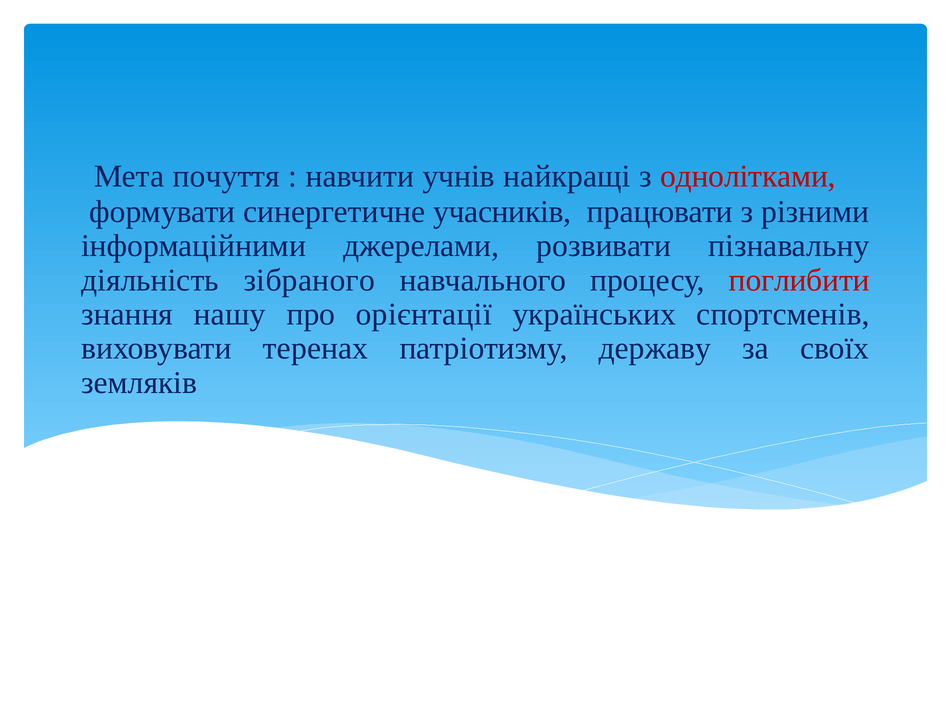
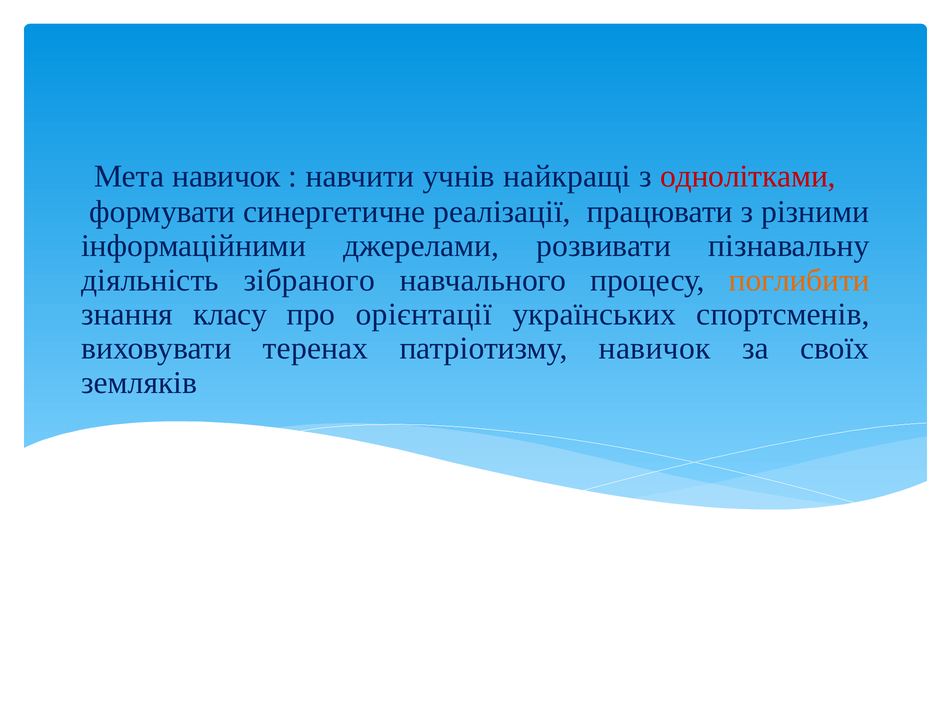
Мета почуття: почуття -> навичок
учасників: учасників -> реалізації
поглибити colour: red -> orange
нашу: нашу -> класу
патріотизму державу: державу -> навичок
